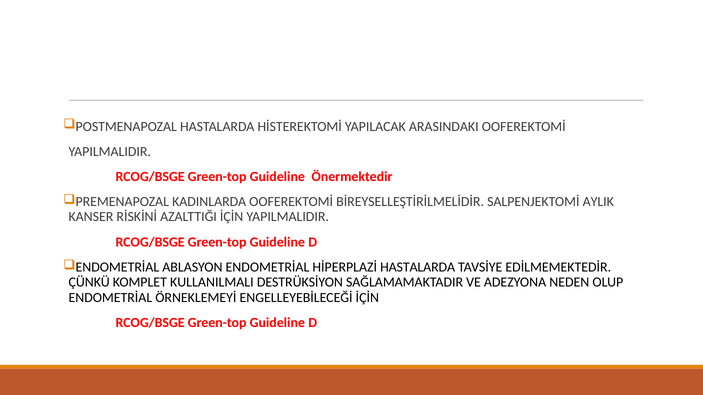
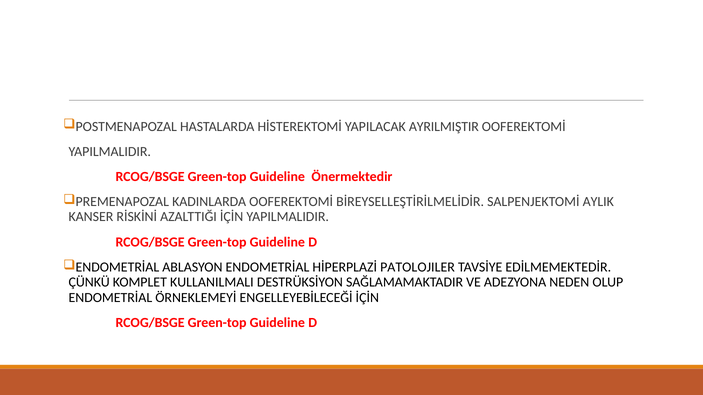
ARASINDAKI: ARASINDAKI -> AYRILMIŞTIR
HİPERPLAZİ HASTALARDA: HASTALARDA -> PATOLOJILER
